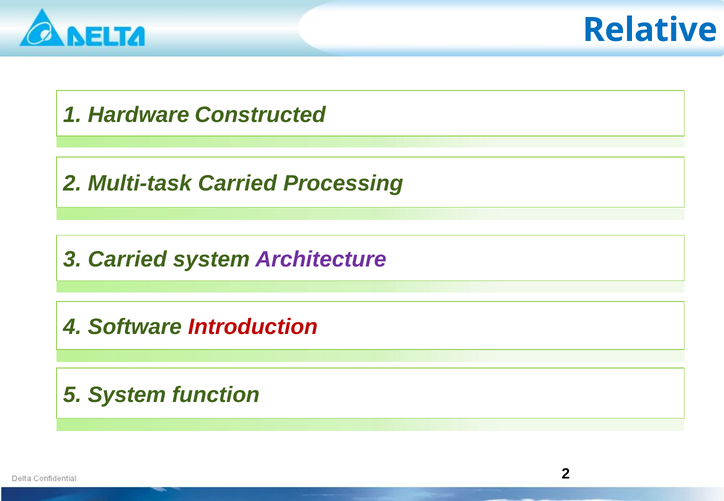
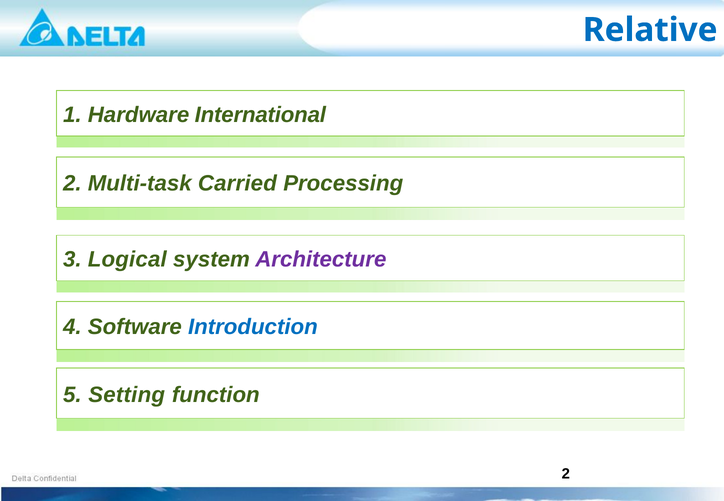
Constructed: Constructed -> International
3 Carried: Carried -> Logical
Introduction colour: red -> blue
5 System: System -> Setting
